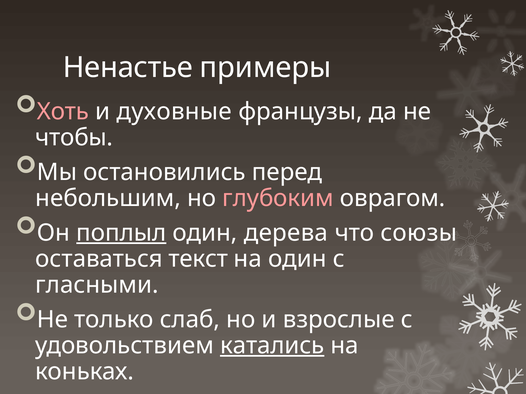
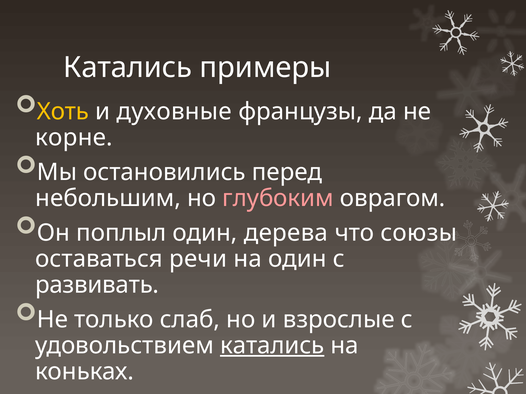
Ненастье at (128, 67): Ненастье -> Катались
Хоть colour: pink -> yellow
чтобы: чтобы -> корне
поплыл underline: present -> none
текст: текст -> речи
гласными: гласными -> развивать
